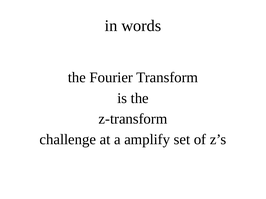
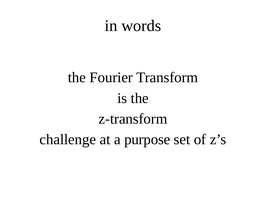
amplify: amplify -> purpose
